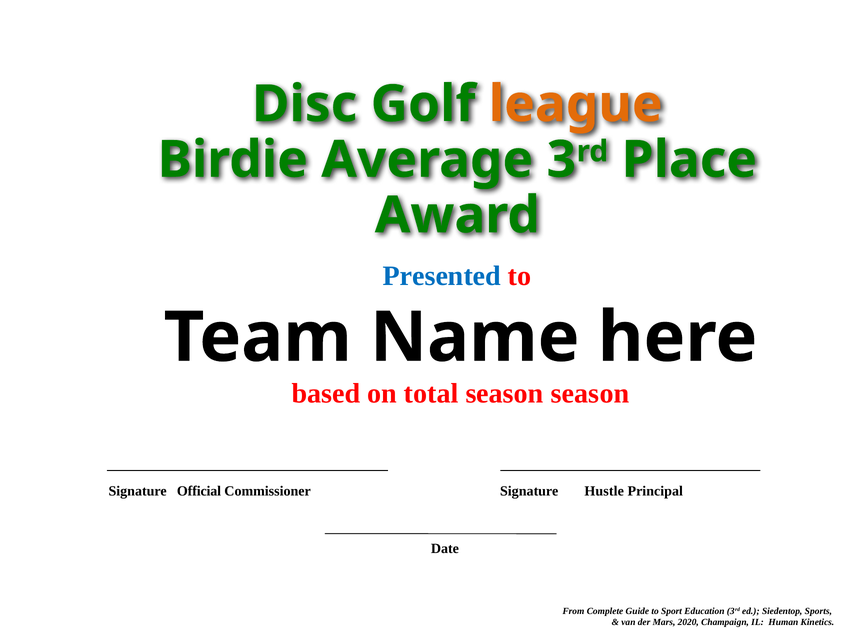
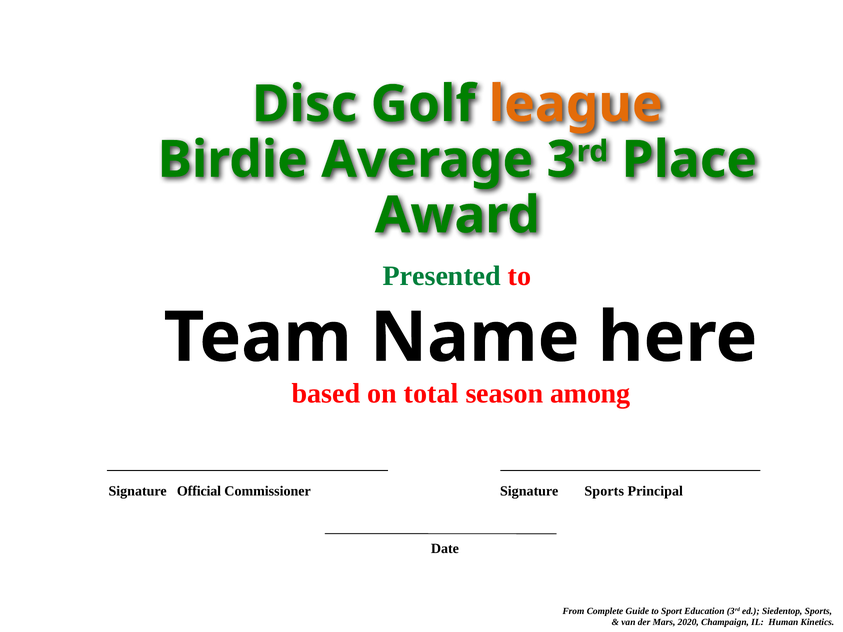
Presented colour: blue -> green
season at (590, 394): season -> among
Signature Hustle: Hustle -> Sports
